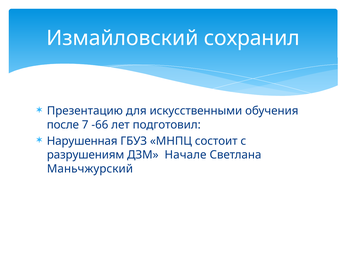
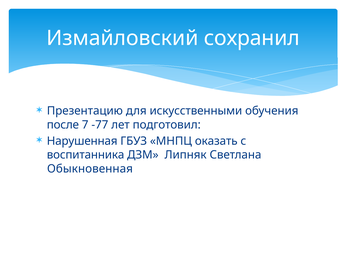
-66: -66 -> -77
состоит: состоит -> оказать
разрушениям: разрушениям -> воспитанника
Начале: Начале -> Липняк
Маньчжурский: Маньчжурский -> Обыкновенная
